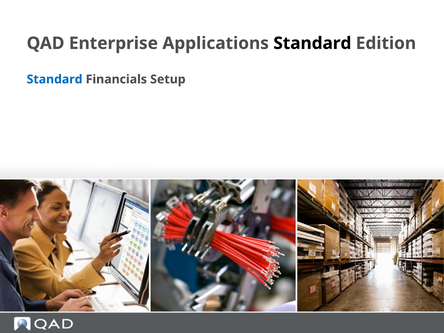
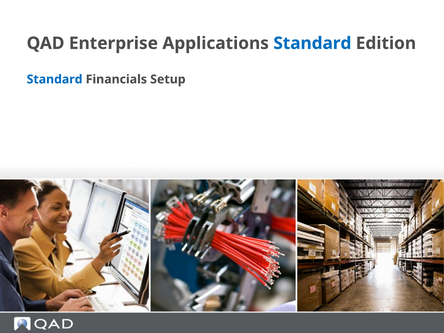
Standard at (312, 43) colour: black -> blue
